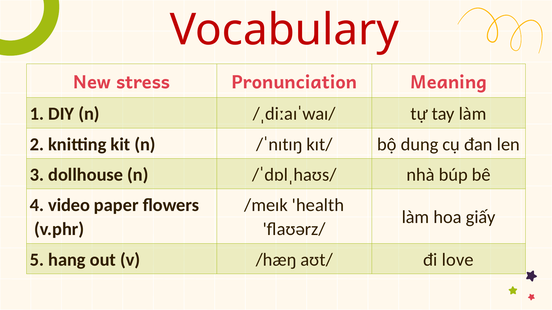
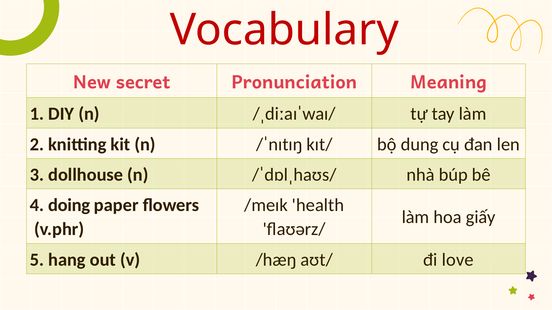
stress: stress -> secret
video: video -> doing
